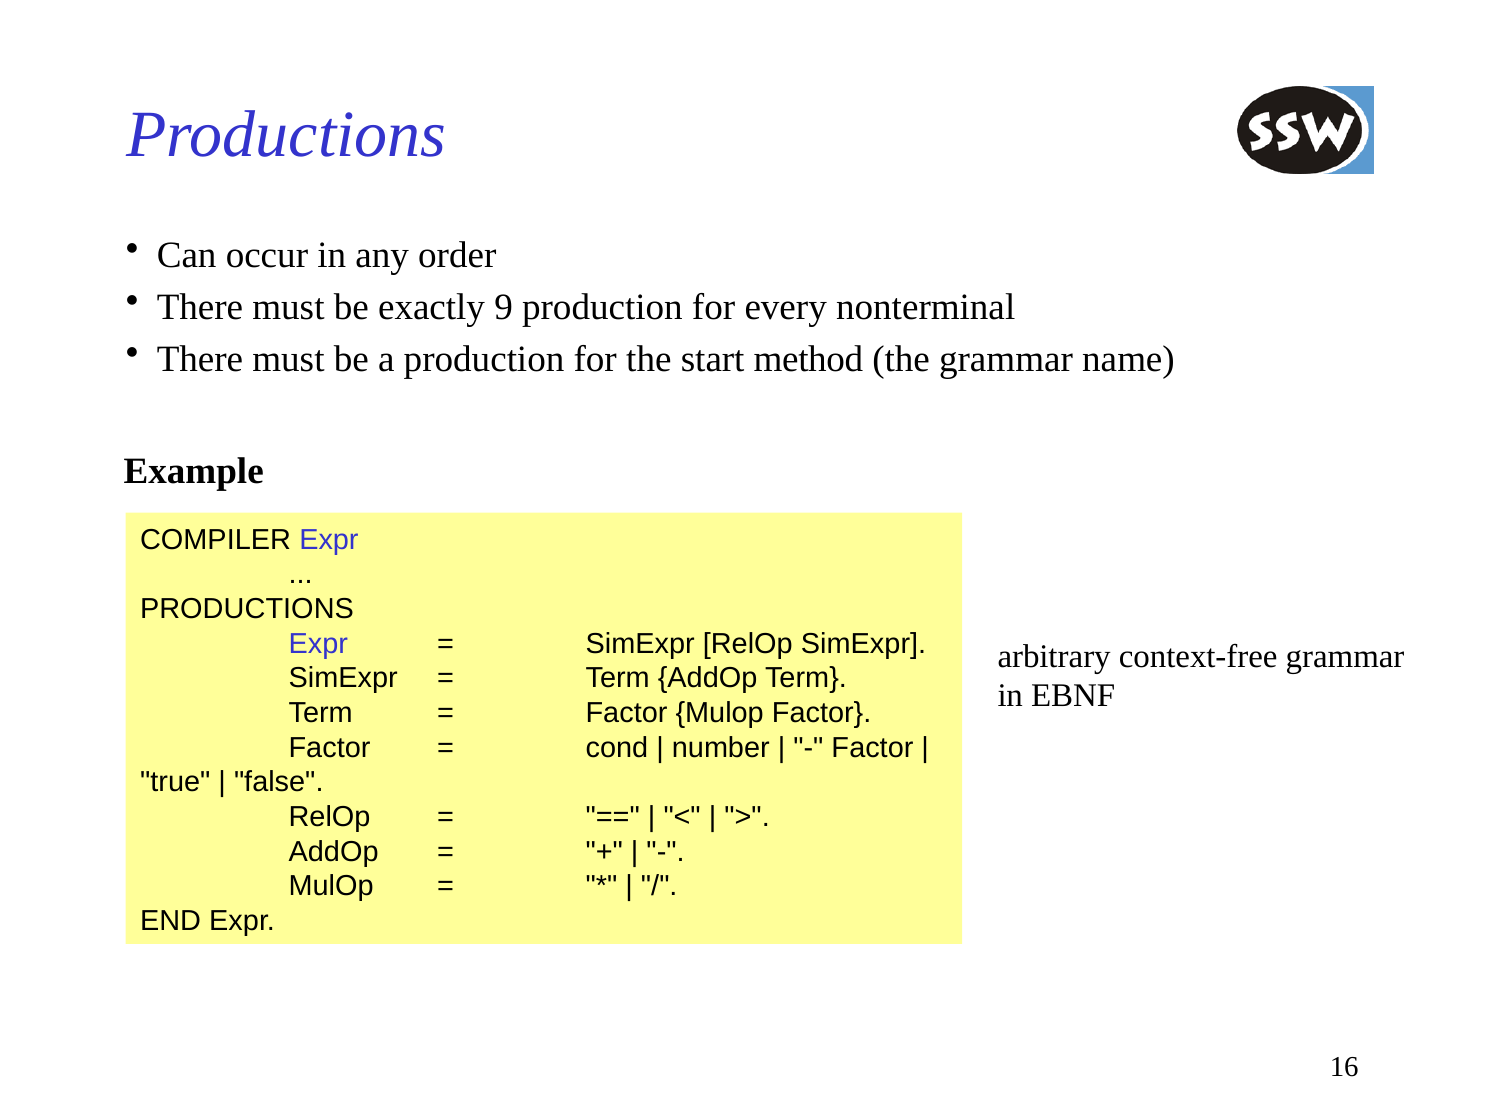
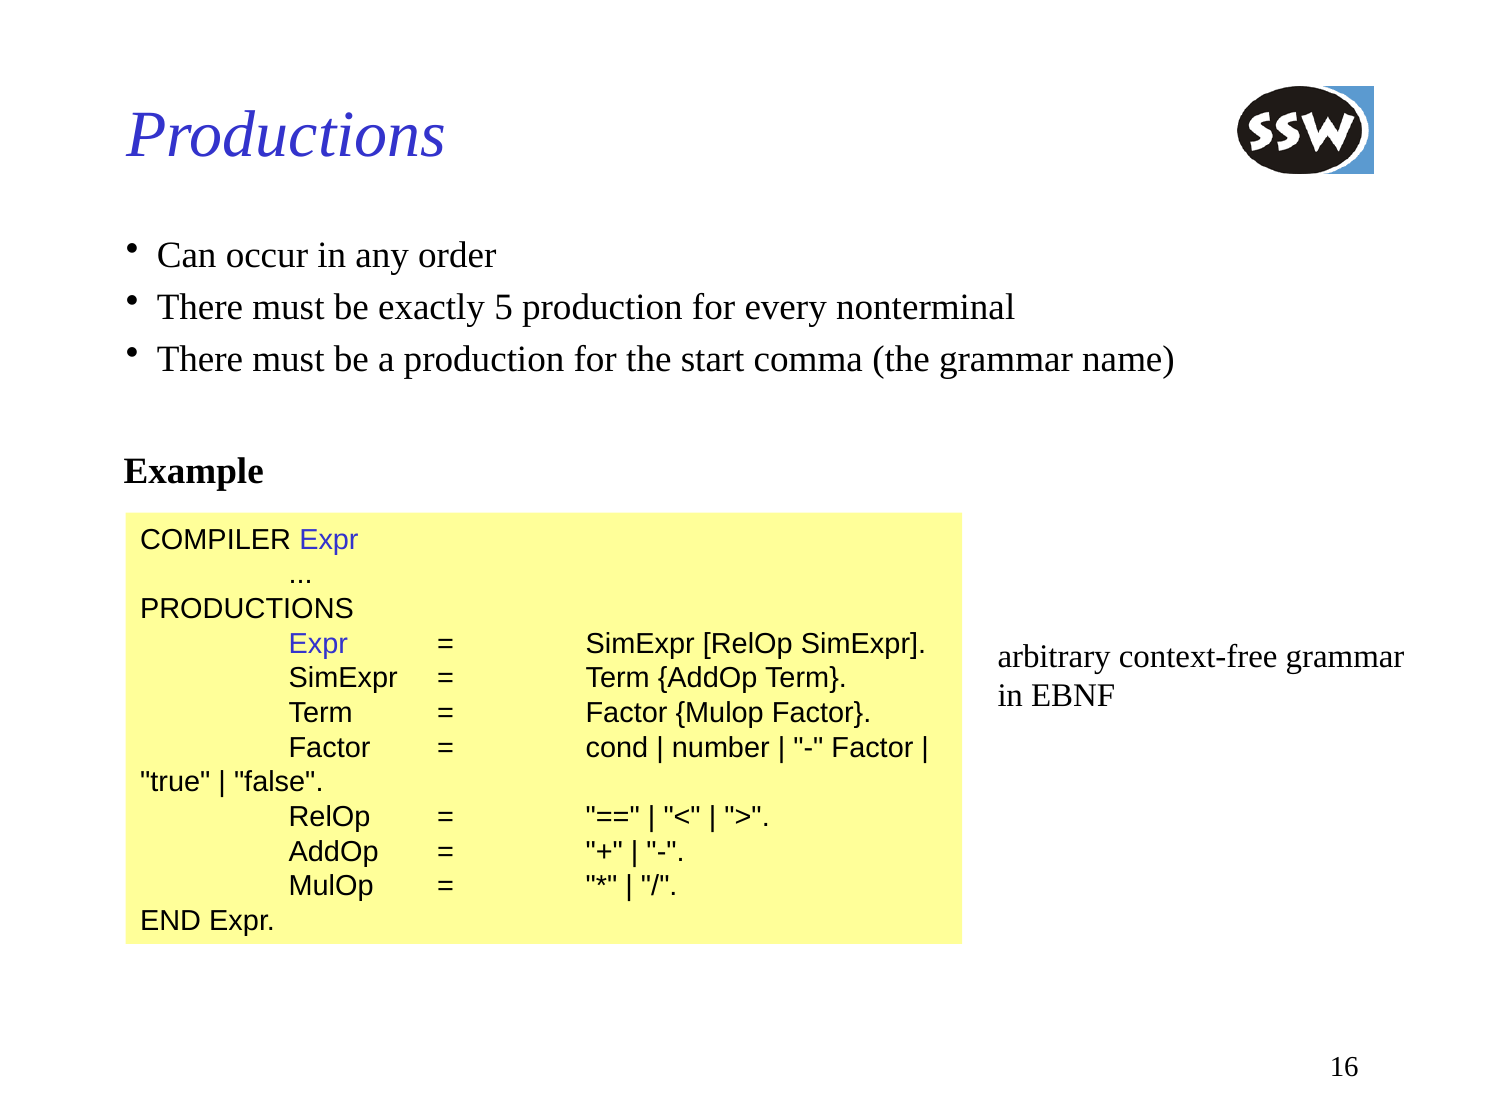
9: 9 -> 5
method: method -> comma
